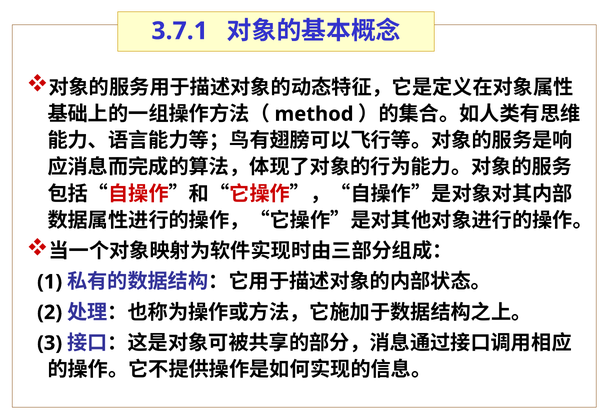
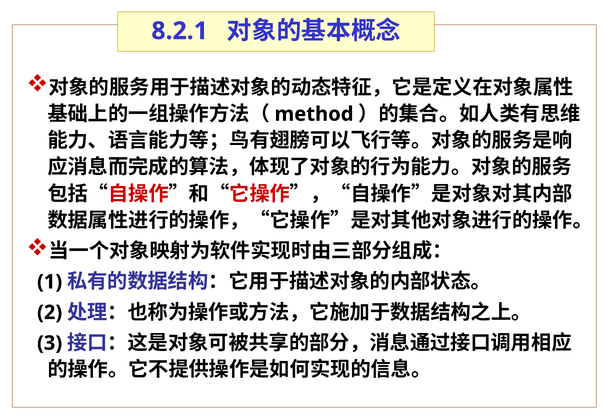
3.7.1: 3.7.1 -> 8.2.1
